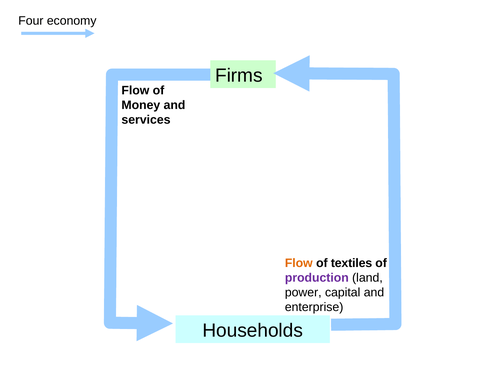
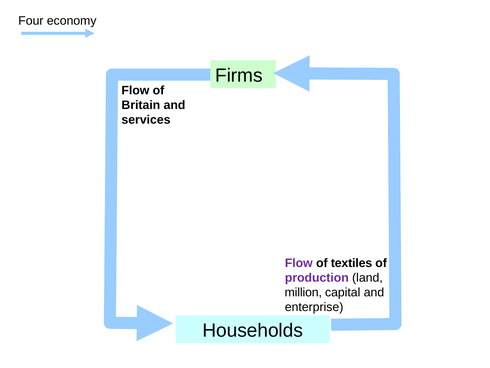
Money: Money -> Britain
Flow at (299, 263) colour: orange -> purple
power: power -> million
